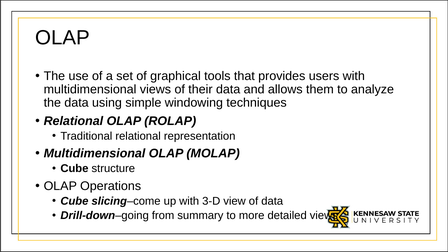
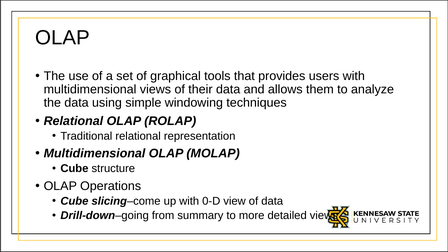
3-D: 3-D -> 0-D
